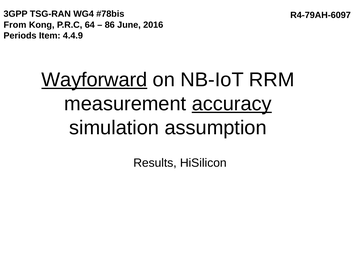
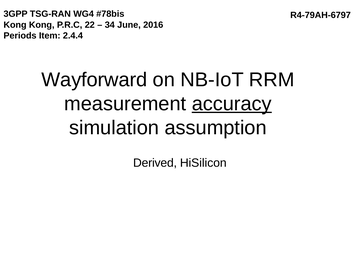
R4-79AH-6097: R4-79AH-6097 -> R4-79AH-6797
From at (15, 25): From -> Kong
64: 64 -> 22
86: 86 -> 34
4.4.9: 4.4.9 -> 2.4.4
Wayforward underline: present -> none
Results: Results -> Derived
